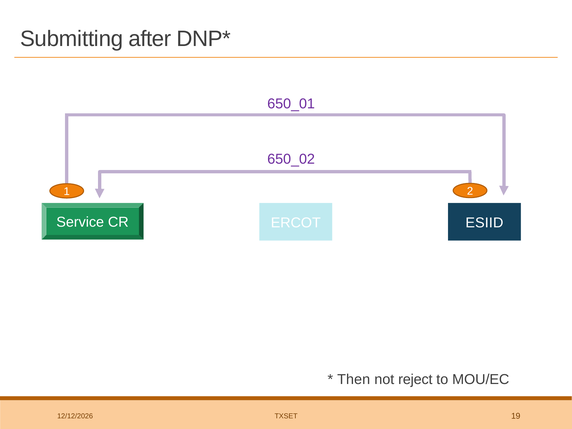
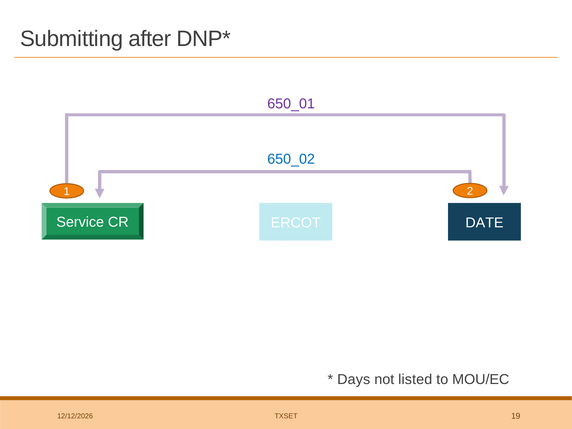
650_02 colour: purple -> blue
ESIID: ESIID -> DATE
Then: Then -> Days
reject: reject -> listed
